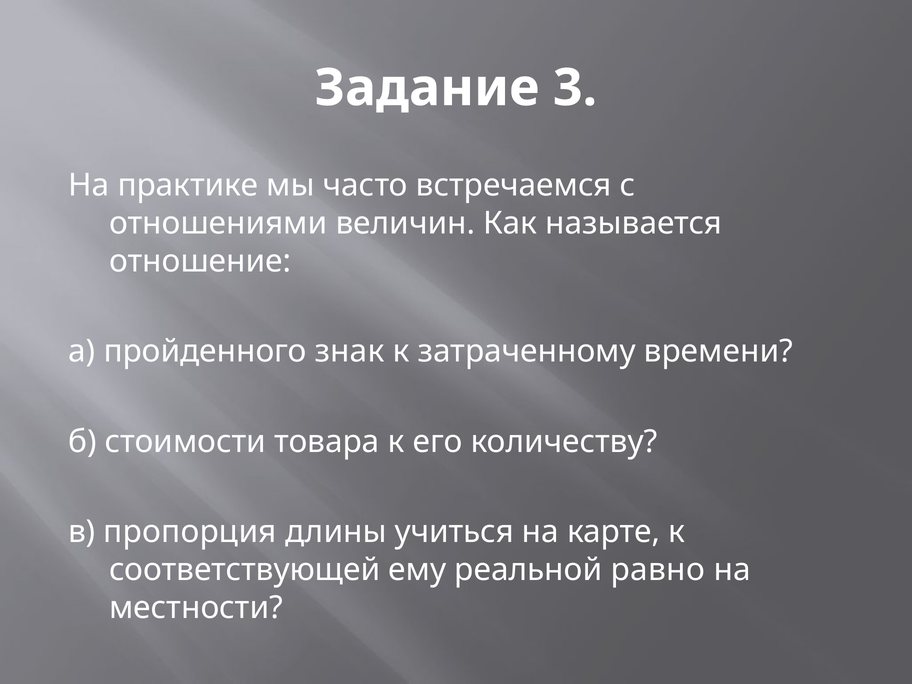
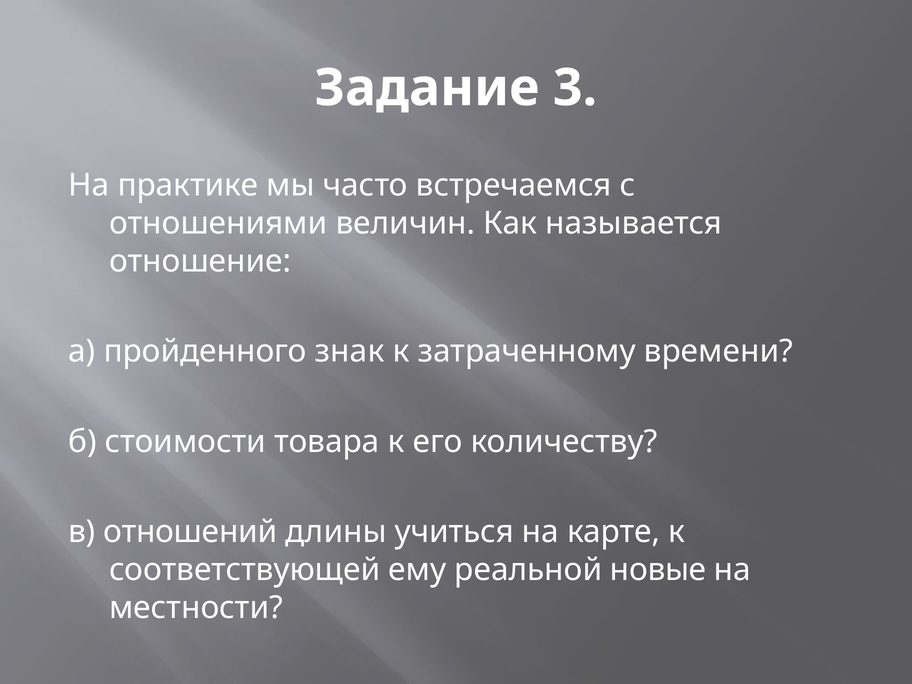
пропорция: пропорция -> отношений
равно: равно -> новые
